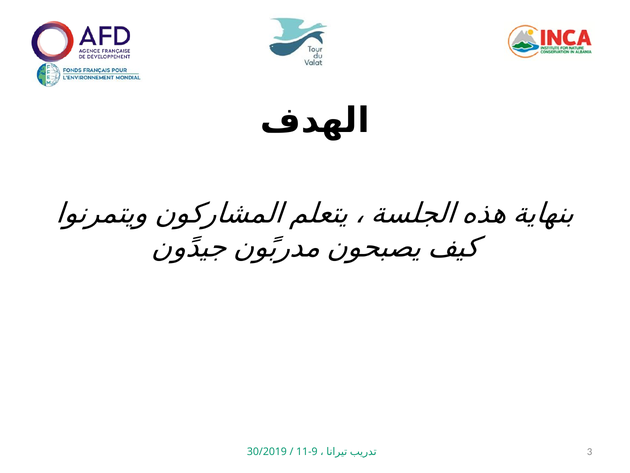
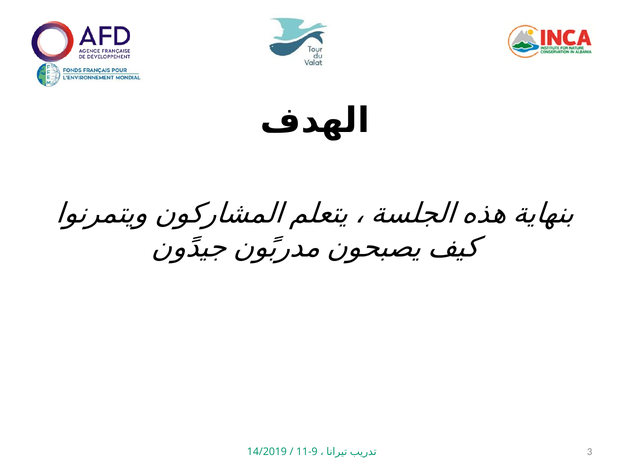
30/2019: 30/2019 -> 14/2019
